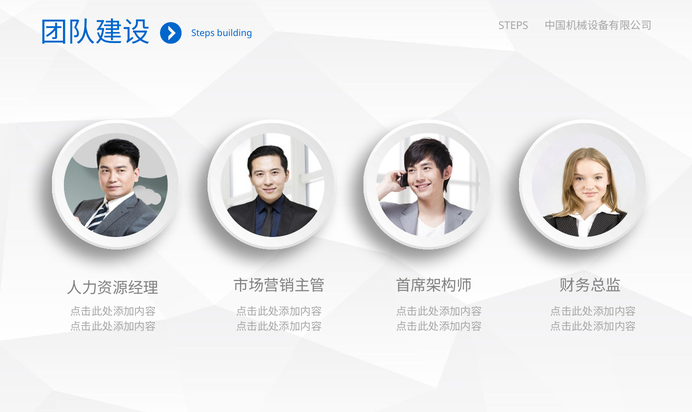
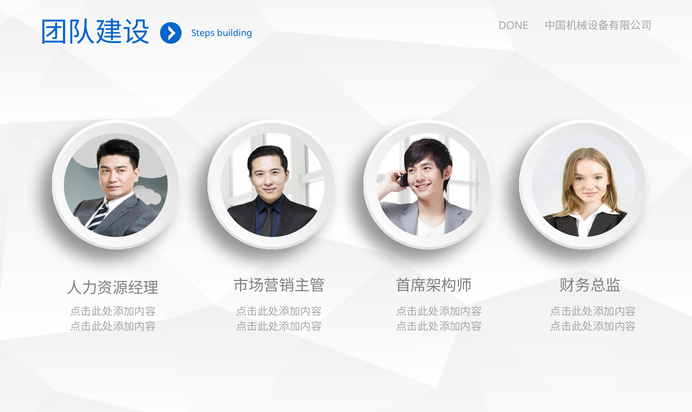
STEPS at (513, 26): STEPS -> DONE
